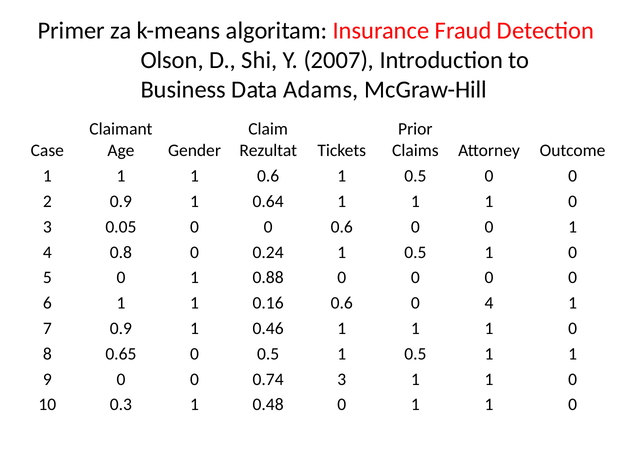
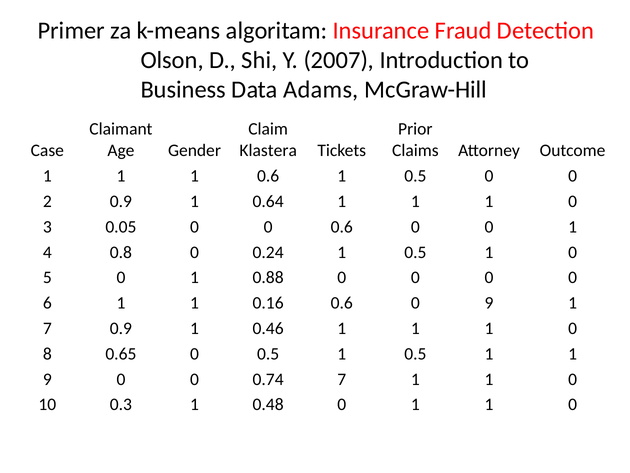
Rezultat: Rezultat -> Klastera
0 4: 4 -> 9
0.74 3: 3 -> 7
